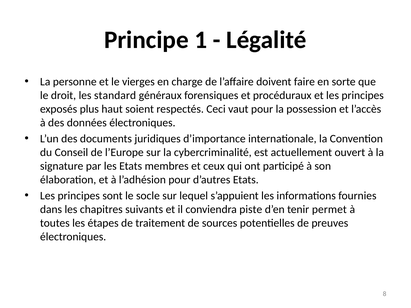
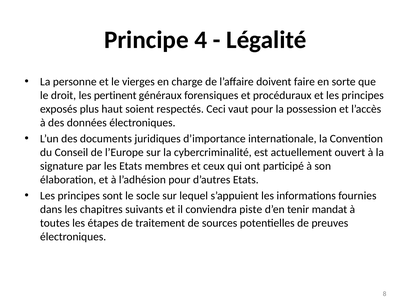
1: 1 -> 4
standard: standard -> pertinent
permet: permet -> mandat
